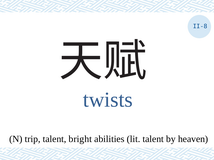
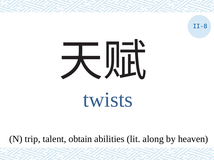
bright: bright -> obtain
lit talent: talent -> along
